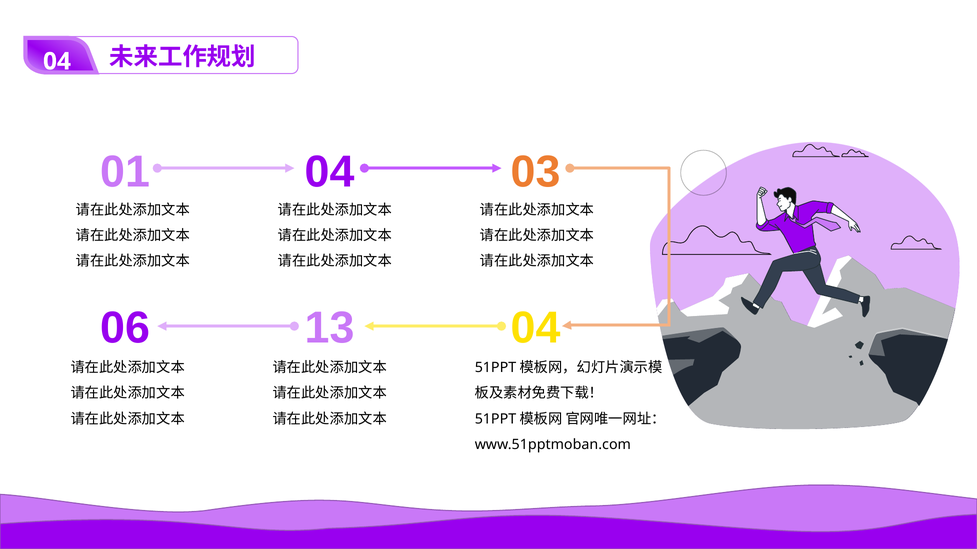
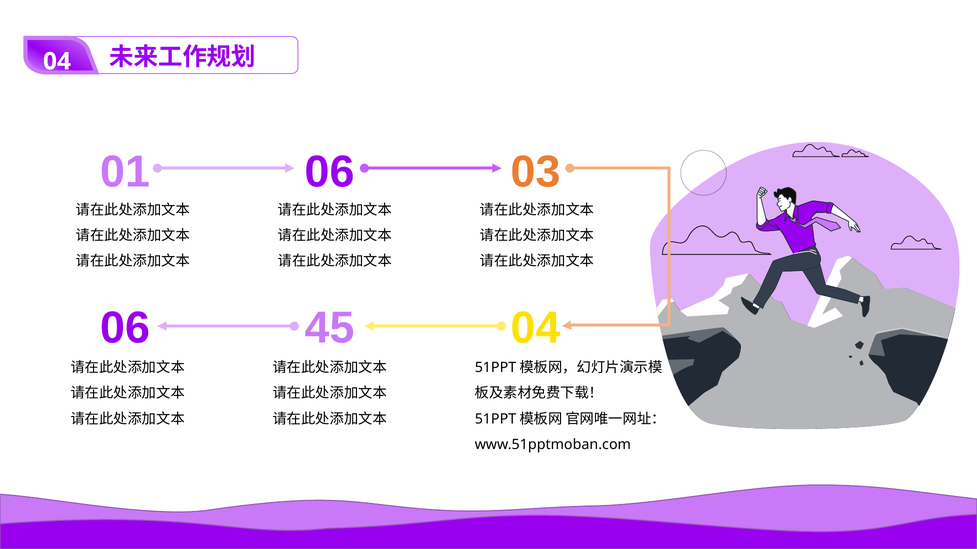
01 04: 04 -> 06
13: 13 -> 45
